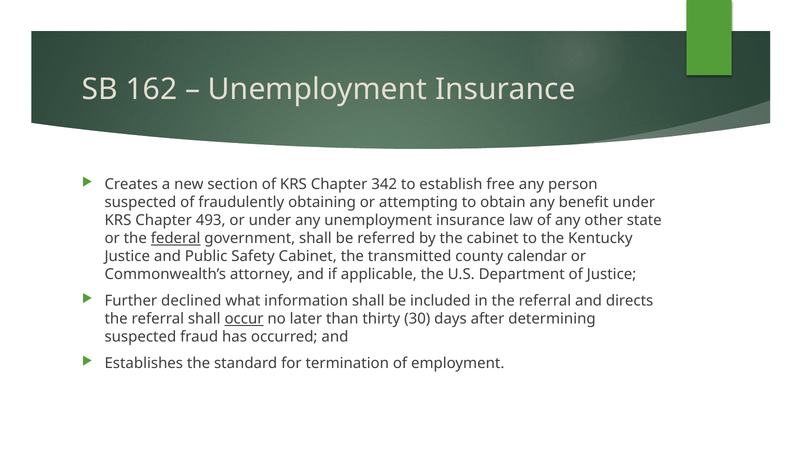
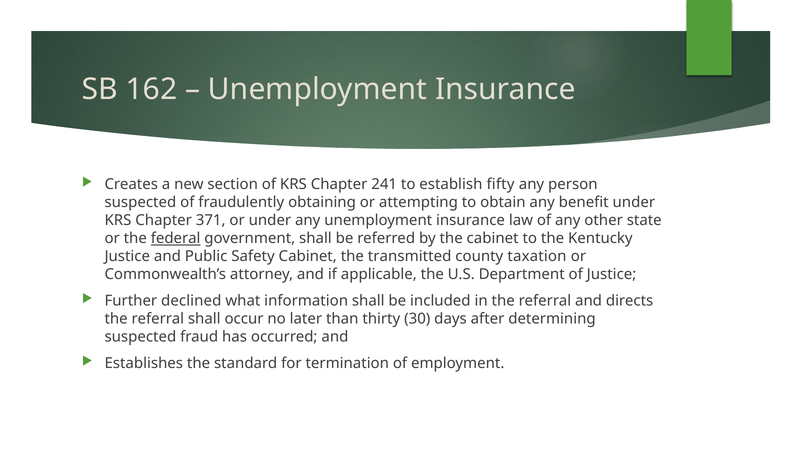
342: 342 -> 241
free: free -> fifty
493: 493 -> 371
calendar: calendar -> taxation
occur underline: present -> none
